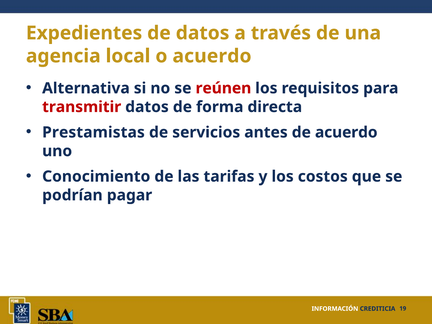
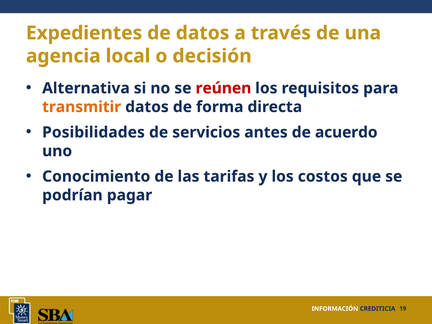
o acuerdo: acuerdo -> decisión
transmitir colour: red -> orange
Prestamistas: Prestamistas -> Posibilidades
